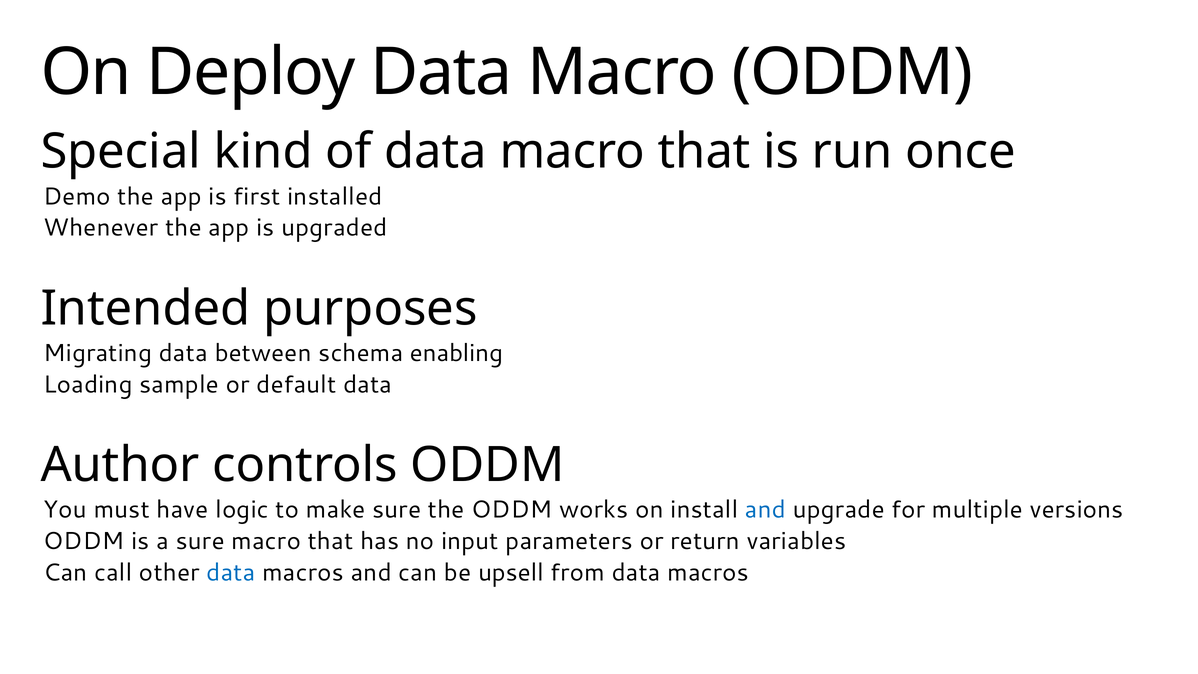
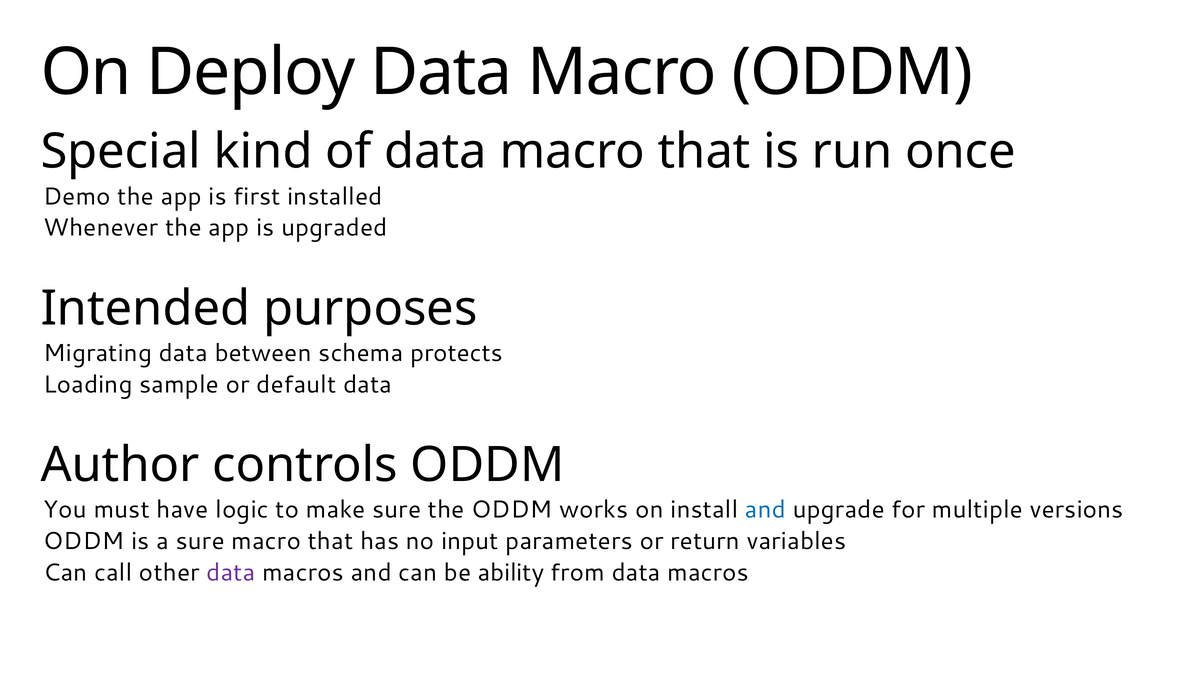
enabling: enabling -> protects
data at (231, 572) colour: blue -> purple
upsell: upsell -> ability
